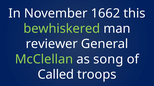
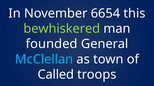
1662: 1662 -> 6654
reviewer: reviewer -> founded
McClellan colour: light green -> light blue
song: song -> town
